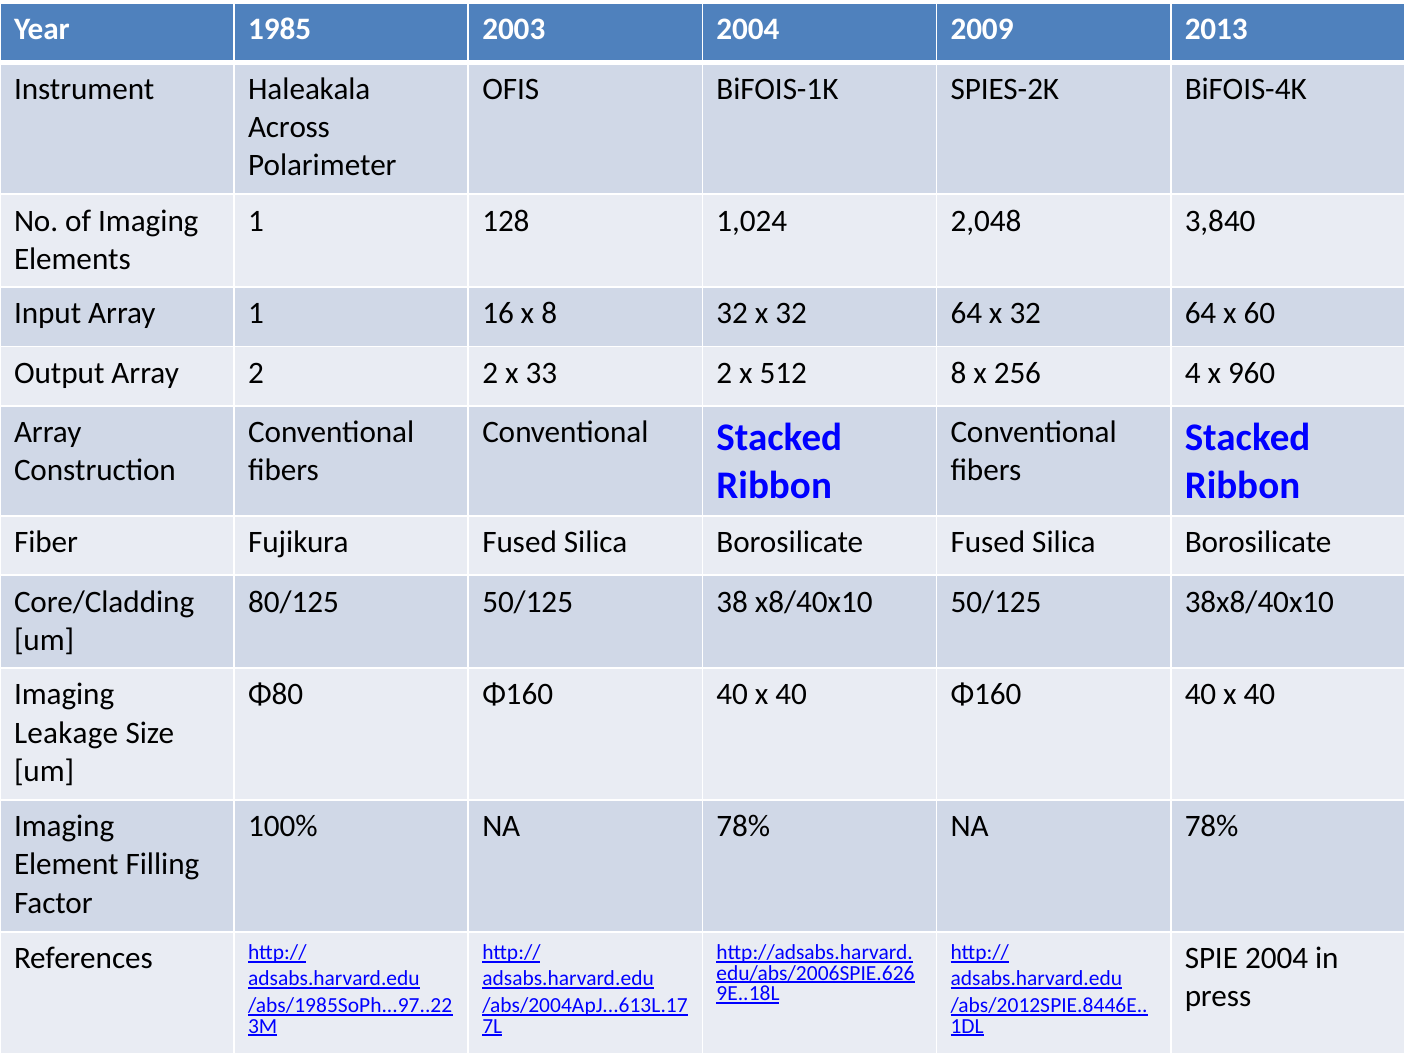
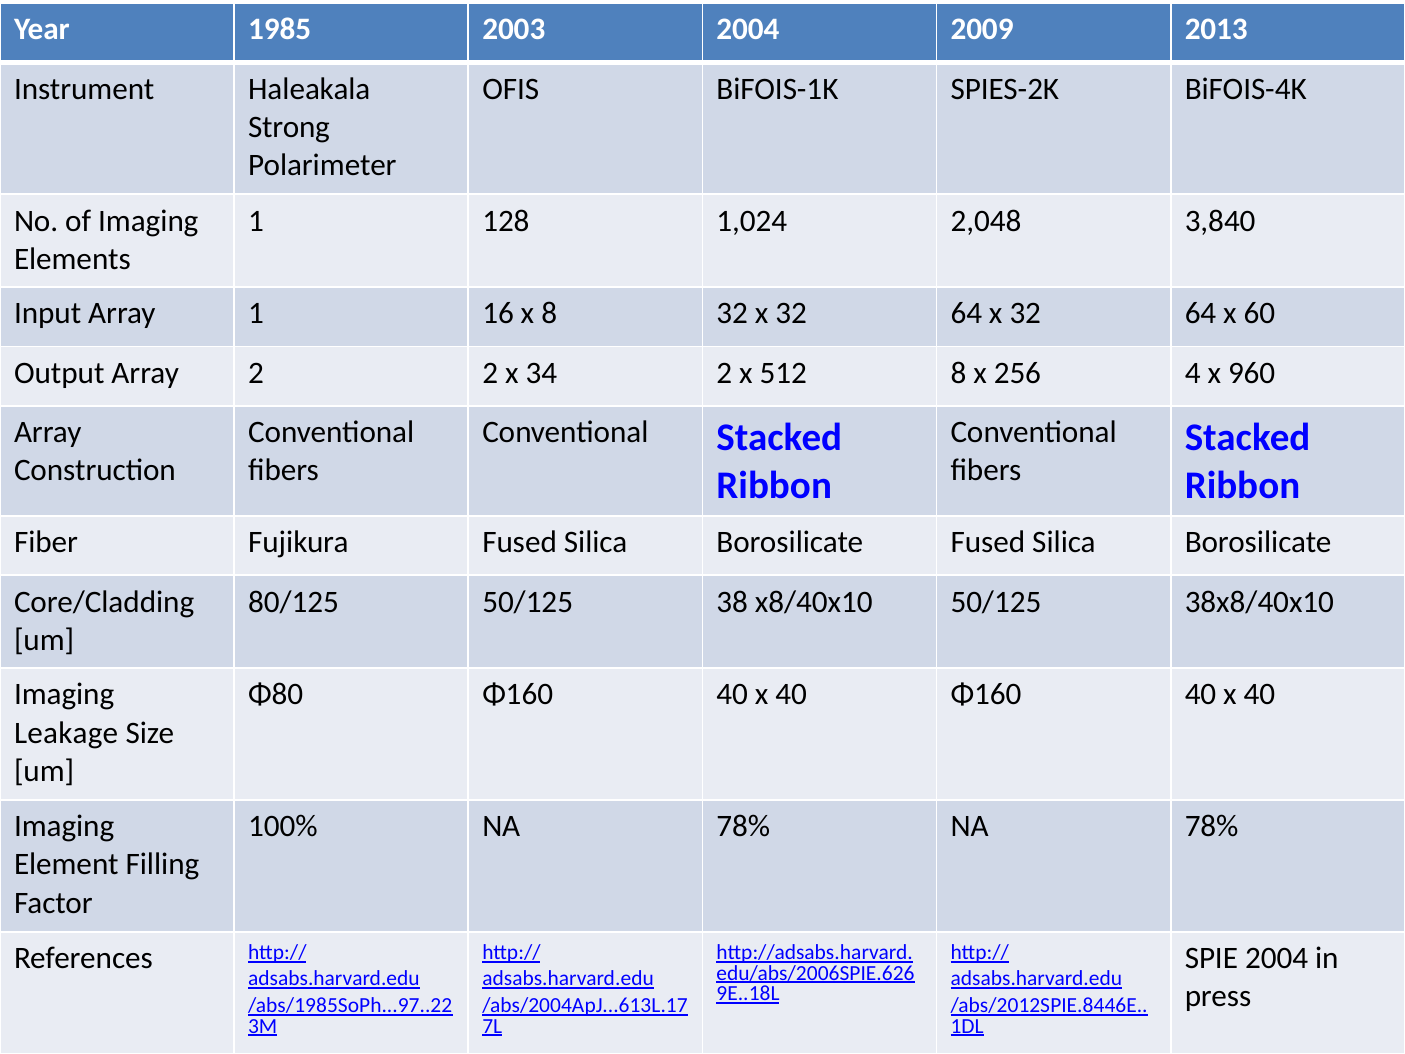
Across: Across -> Strong
33: 33 -> 34
